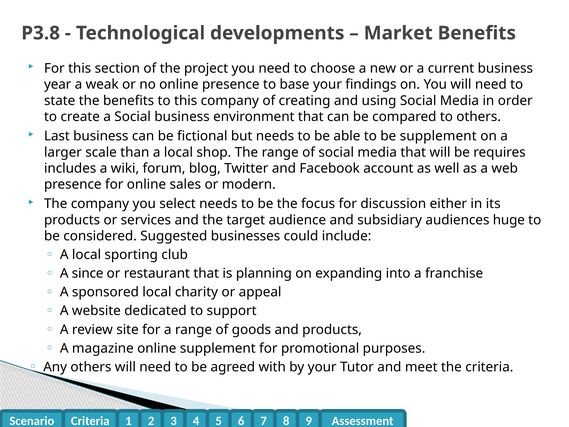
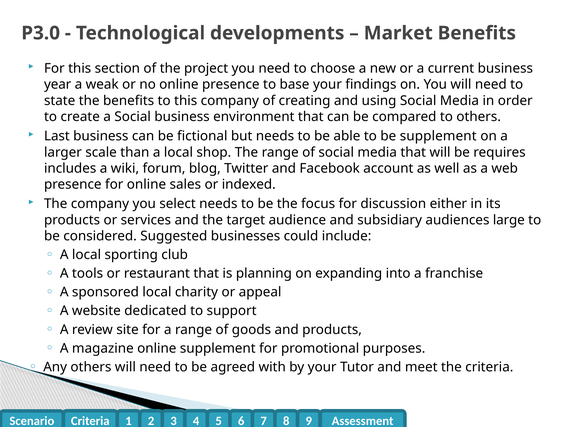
P3.8: P3.8 -> P3.0
modern: modern -> indexed
huge: huge -> large
since: since -> tools
